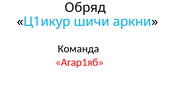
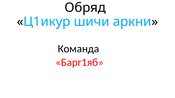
Агар1яб: Агар1яб -> Барг1яб
